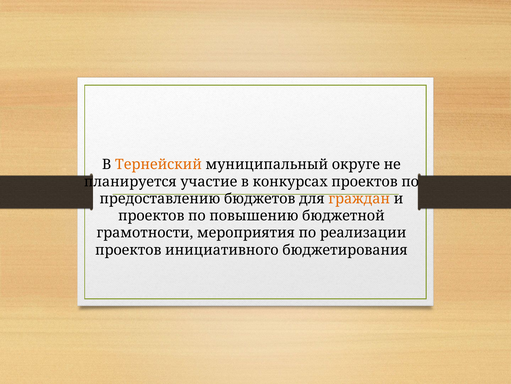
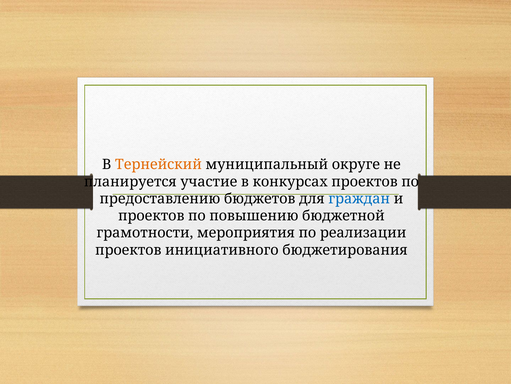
граждан colour: orange -> blue
